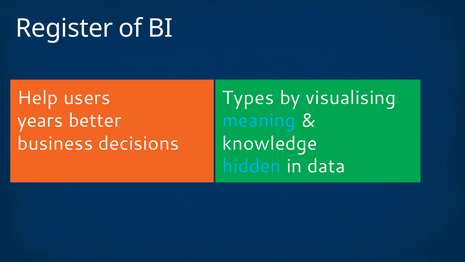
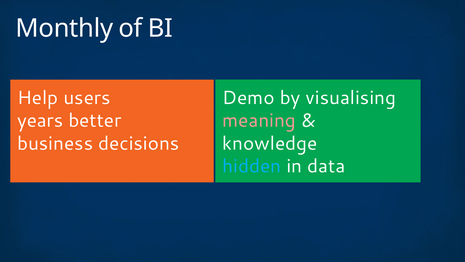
Register: Register -> Monthly
Types: Types -> Demo
meaning colour: light blue -> pink
